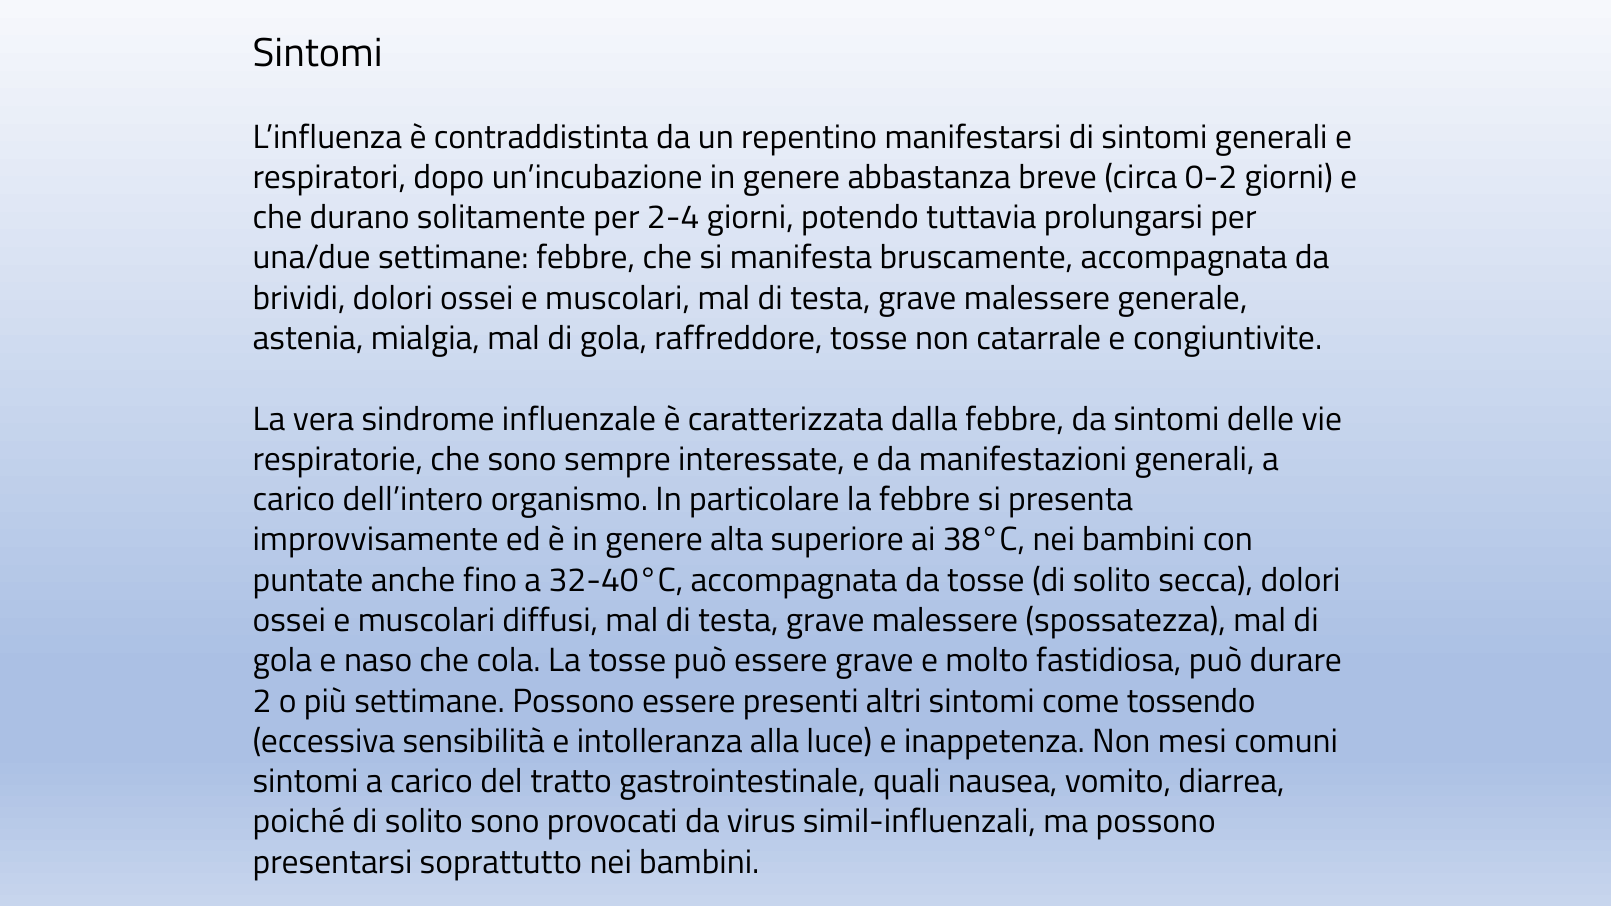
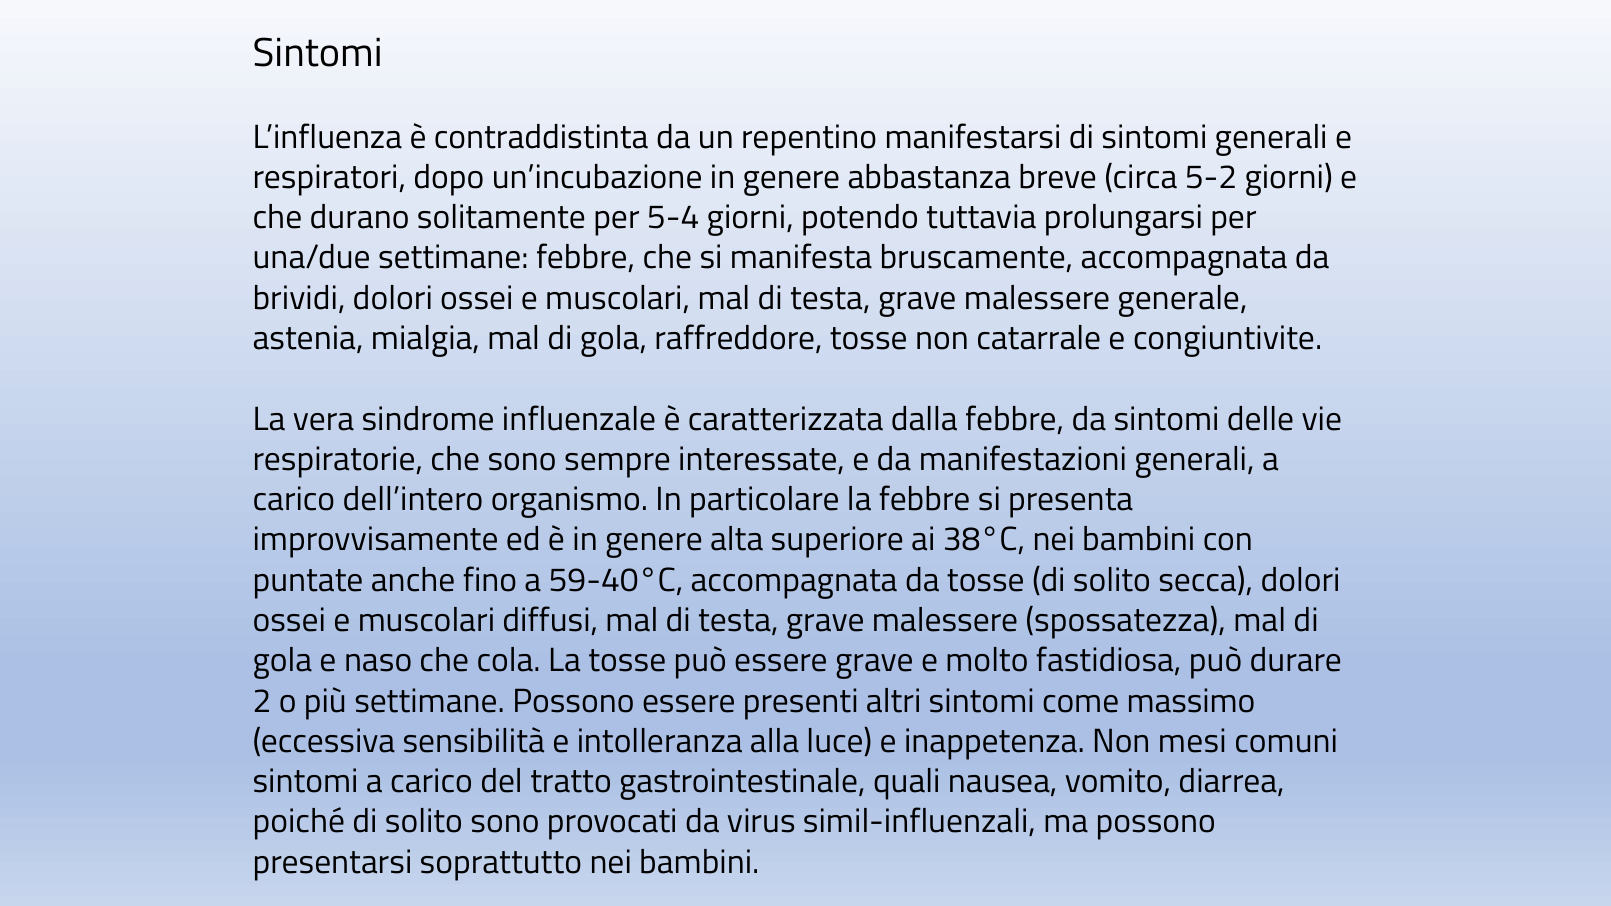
0-2: 0-2 -> 5-2
2-4: 2-4 -> 5-4
32-40°C: 32-40°C -> 59-40°C
tossendo: tossendo -> massimo
